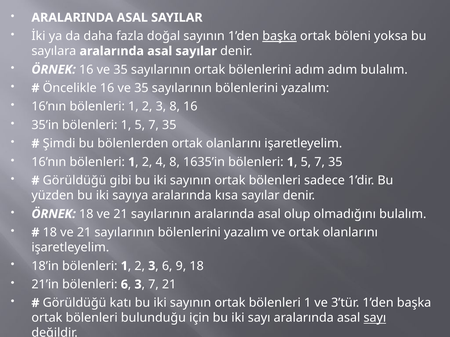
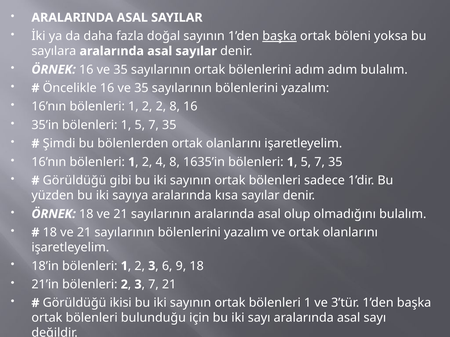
1 2 3: 3 -> 2
bölenleri 6: 6 -> 2
katı: katı -> ikisi
sayı at (375, 318) underline: present -> none
